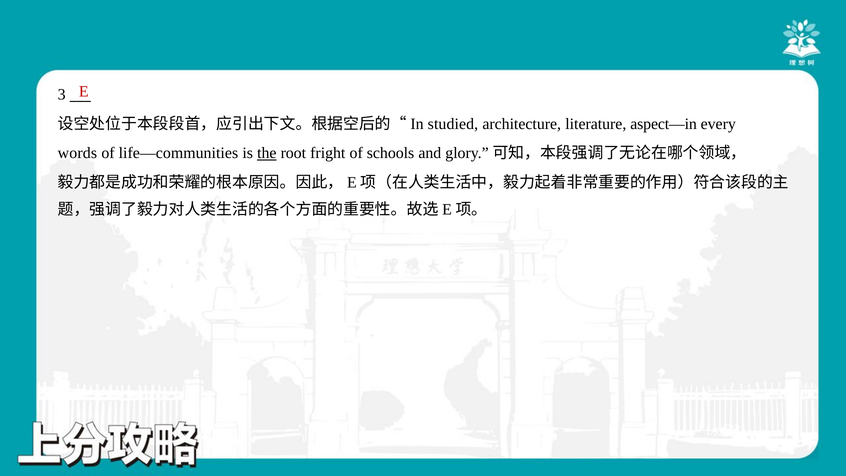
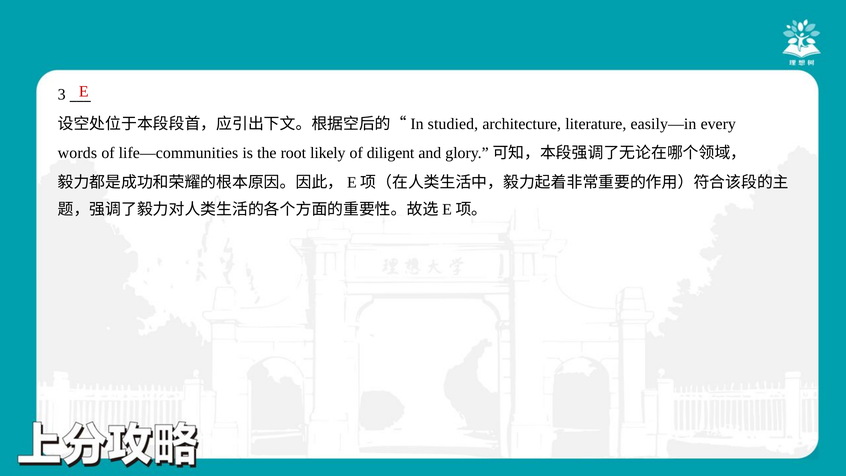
aspect—in: aspect—in -> easily—in
the underline: present -> none
fright: fright -> likely
schools: schools -> diligent
